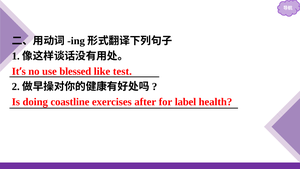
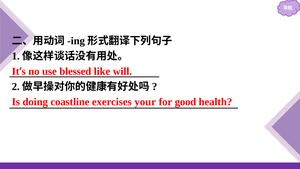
test: test -> will
after: after -> your
label: label -> good
